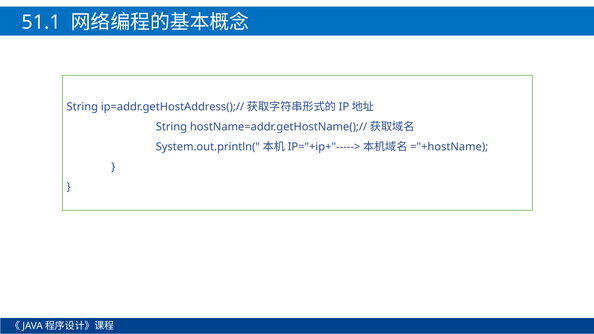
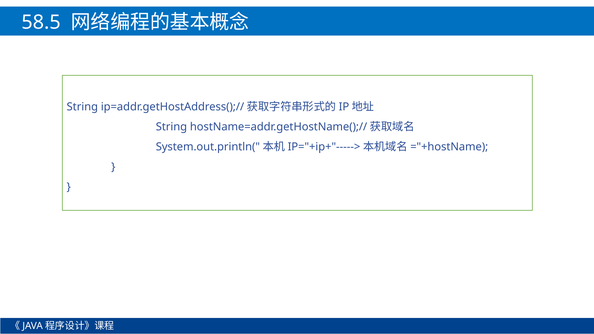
51.1: 51.1 -> 58.5
